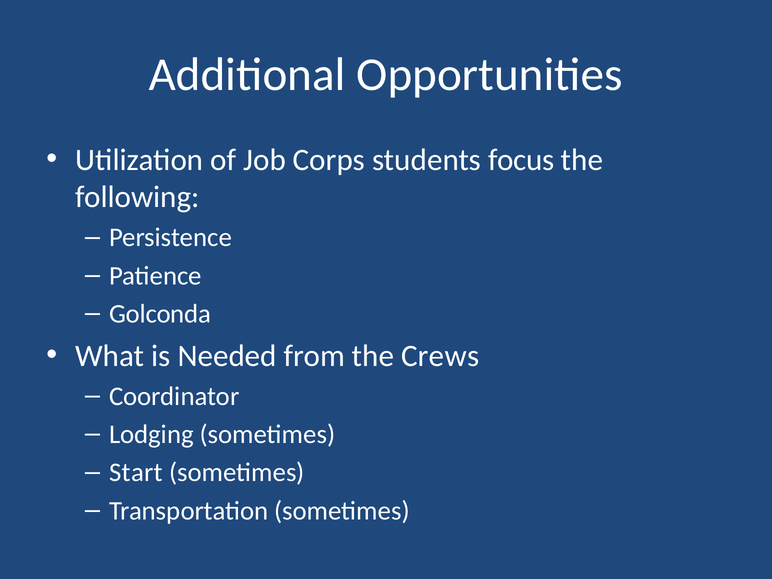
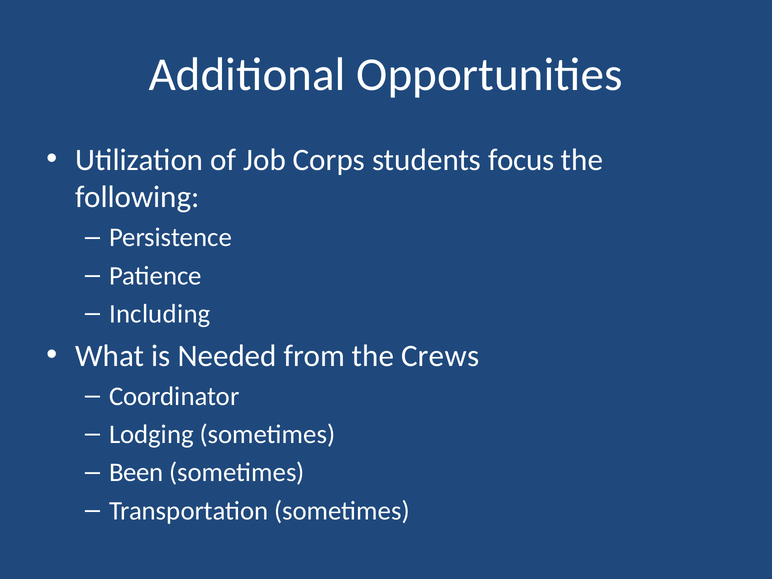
Golconda: Golconda -> Including
Start: Start -> Been
